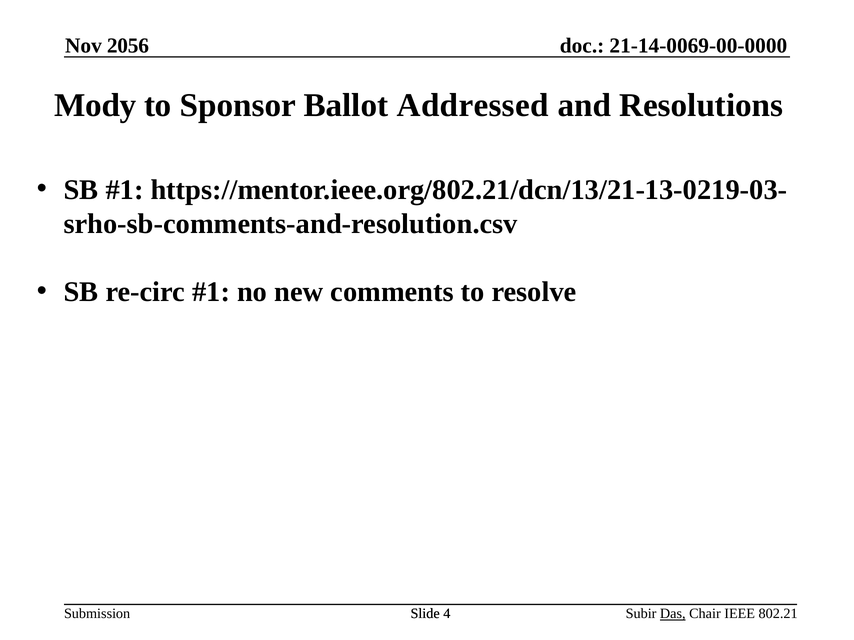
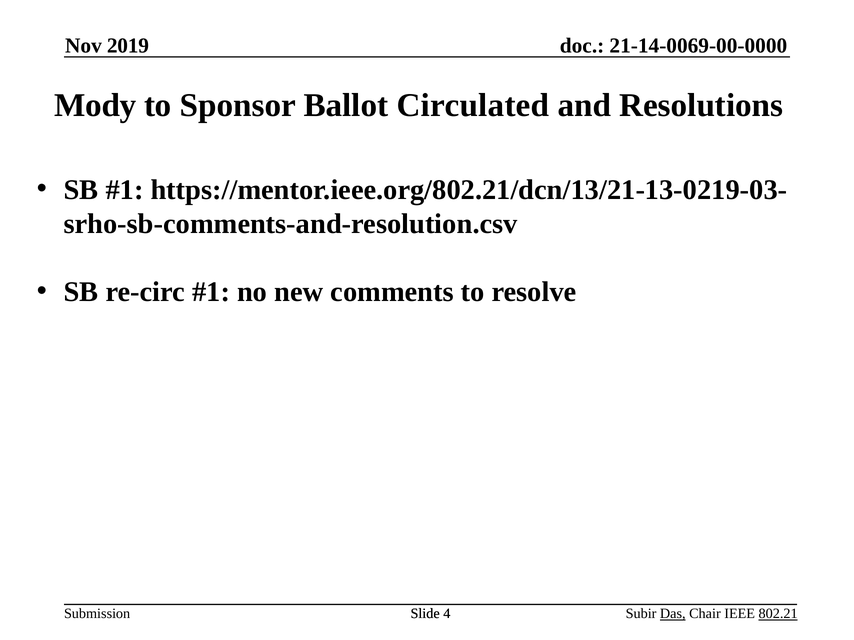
2056: 2056 -> 2019
Addressed: Addressed -> Circulated
802.21 underline: none -> present
